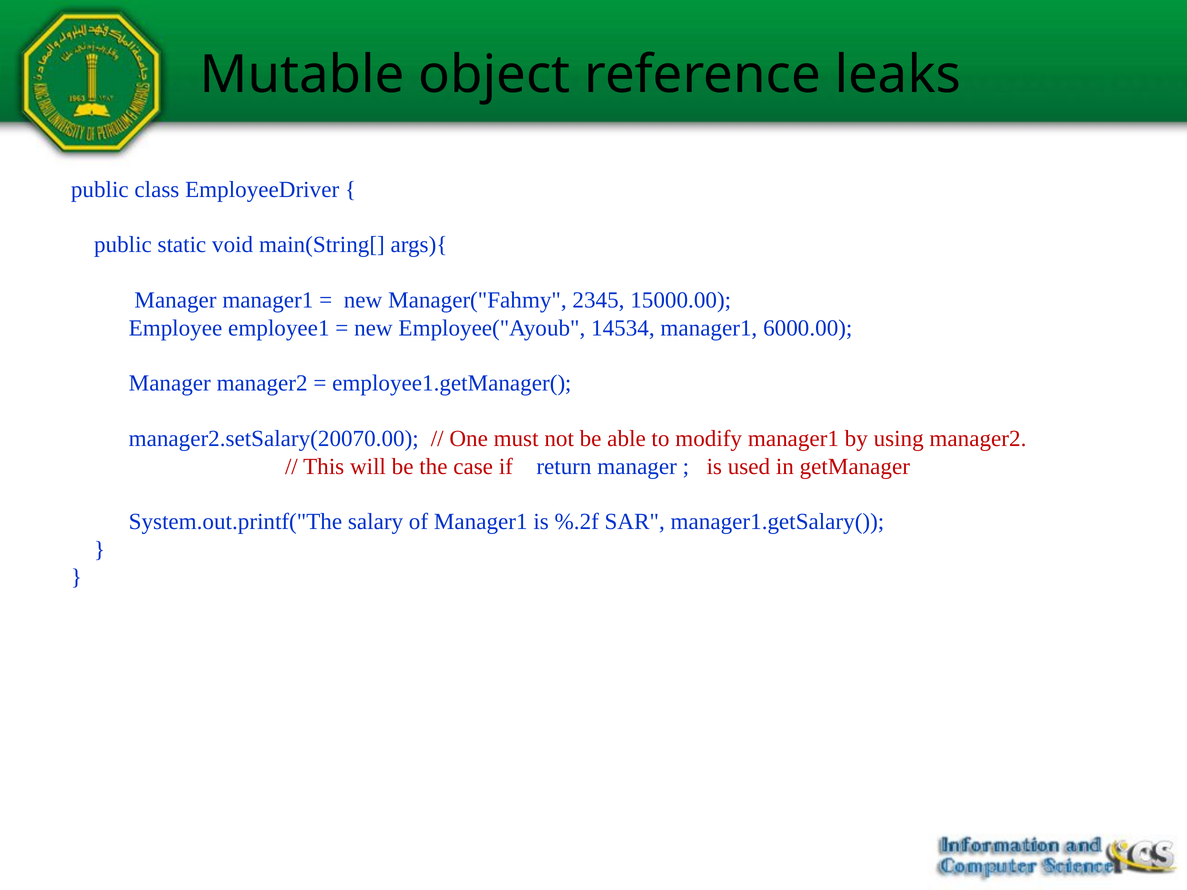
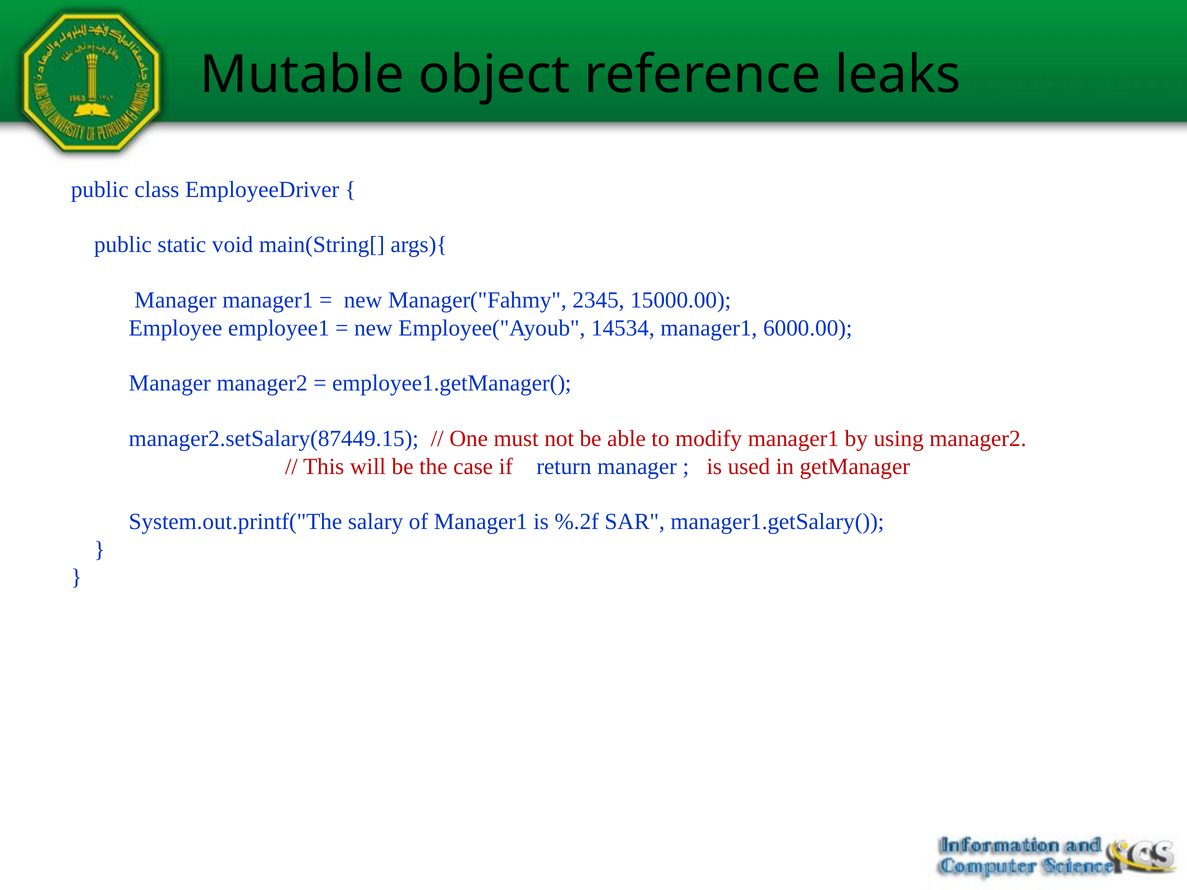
manager2.setSalary(20070.00: manager2.setSalary(20070.00 -> manager2.setSalary(87449.15
